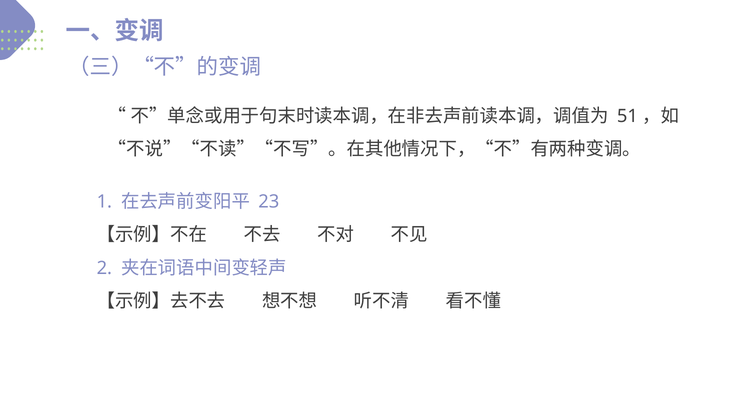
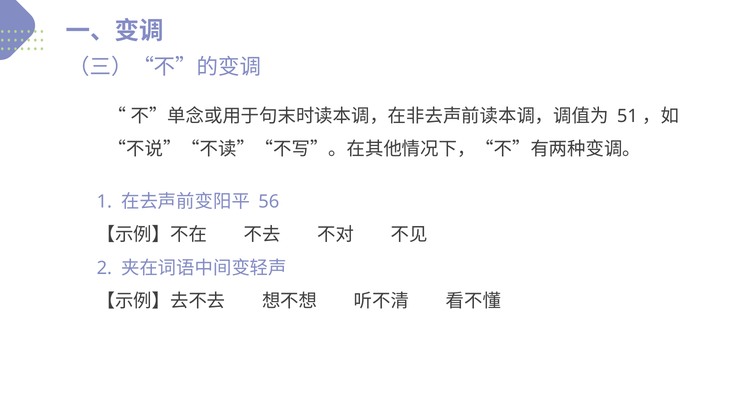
23: 23 -> 56
